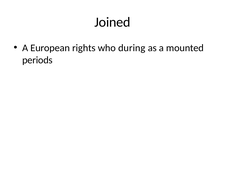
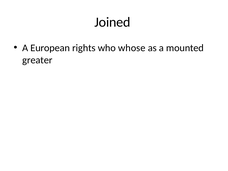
during: during -> whose
periods: periods -> greater
